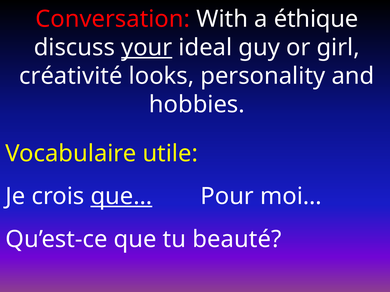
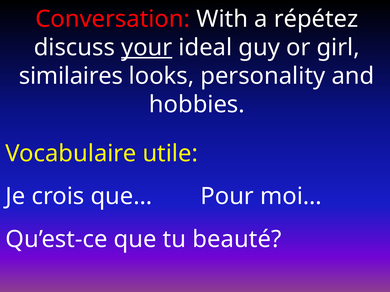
éthique: éthique -> répétez
créativité: créativité -> similaires
que… underline: present -> none
